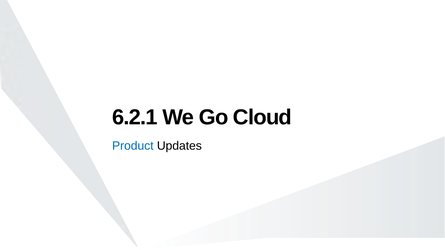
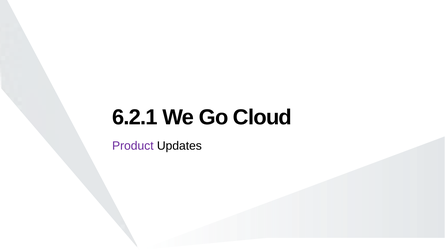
Product colour: blue -> purple
